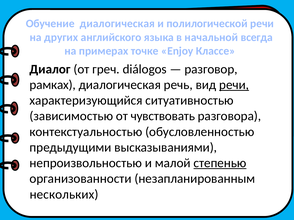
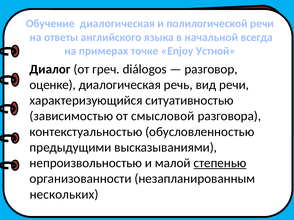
других: других -> ответы
Классе: Классе -> Устной
рамках: рамках -> оценке
речи at (234, 85) underline: present -> none
чувствовать: чувствовать -> смысловой
